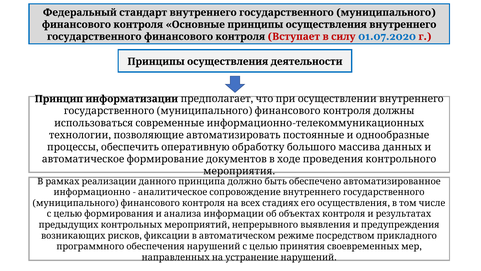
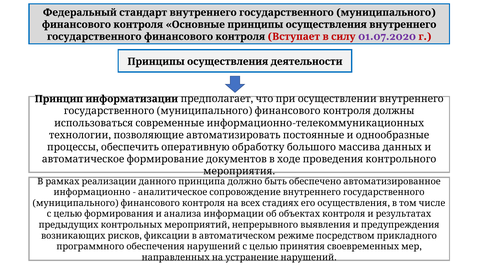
01.07.2020 colour: blue -> purple
